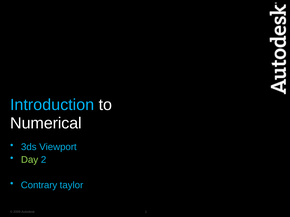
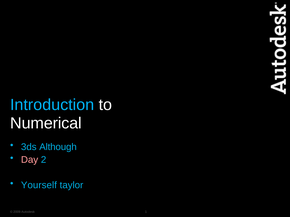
Viewport: Viewport -> Although
Day colour: light green -> pink
Contrary: Contrary -> Yourself
